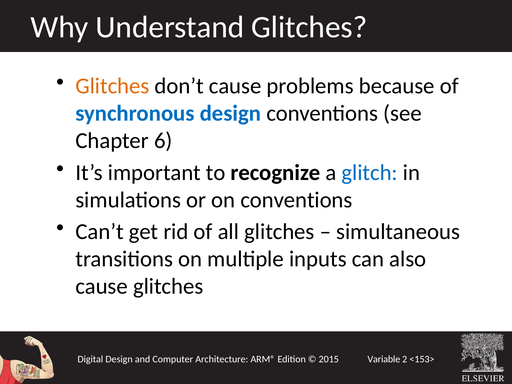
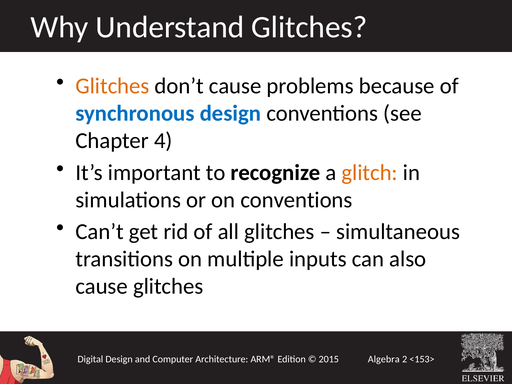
6: 6 -> 4
glitch colour: blue -> orange
Variable: Variable -> Algebra
